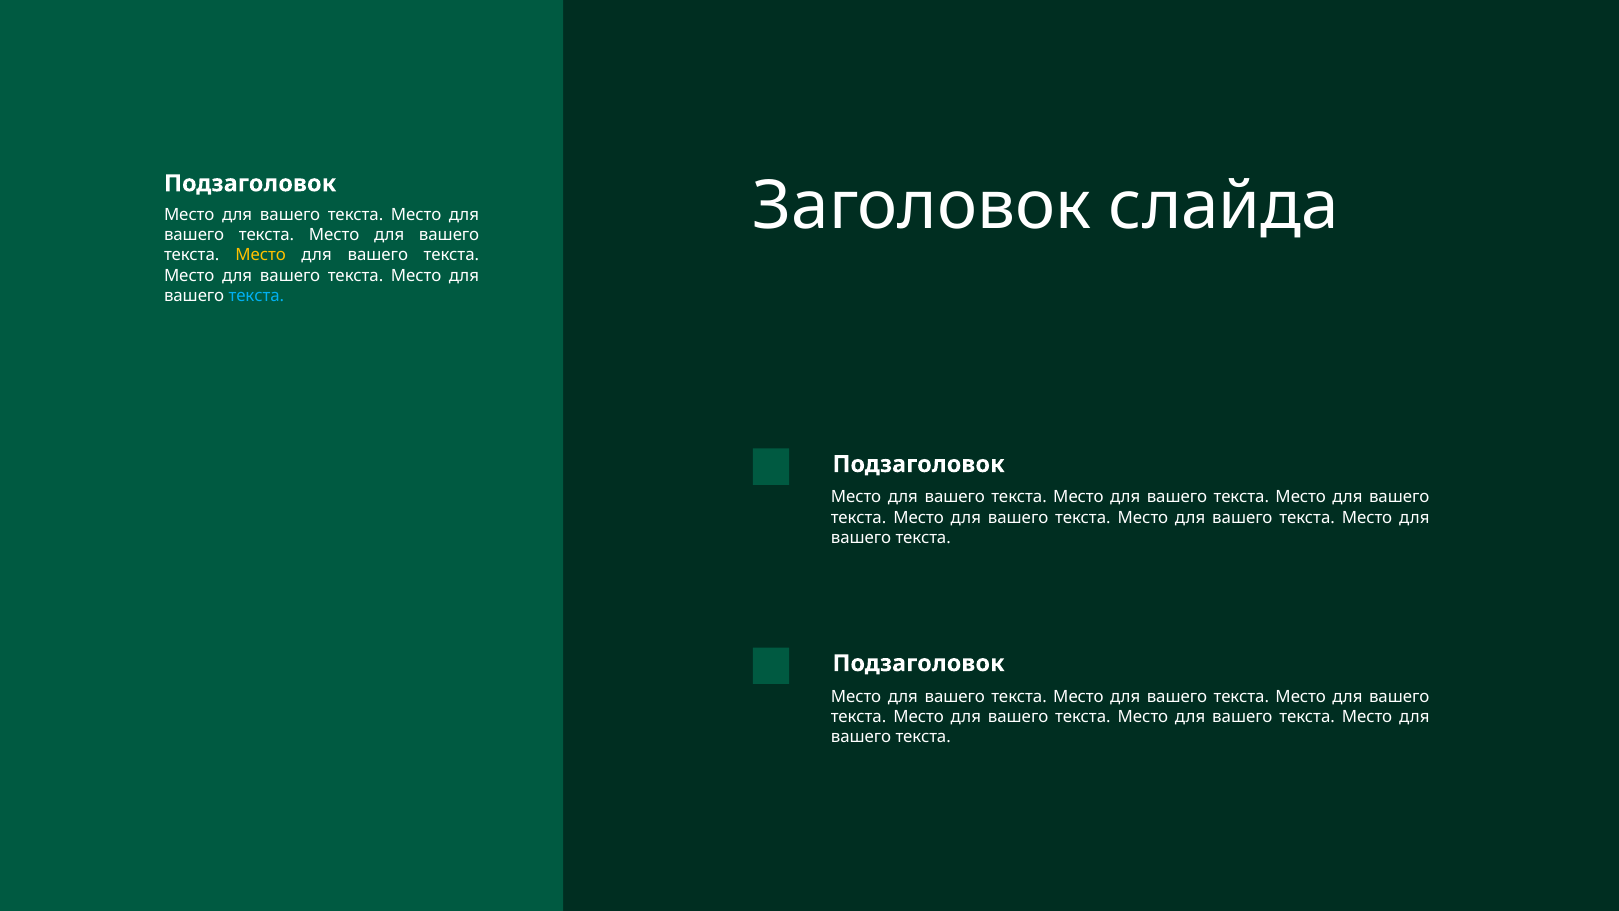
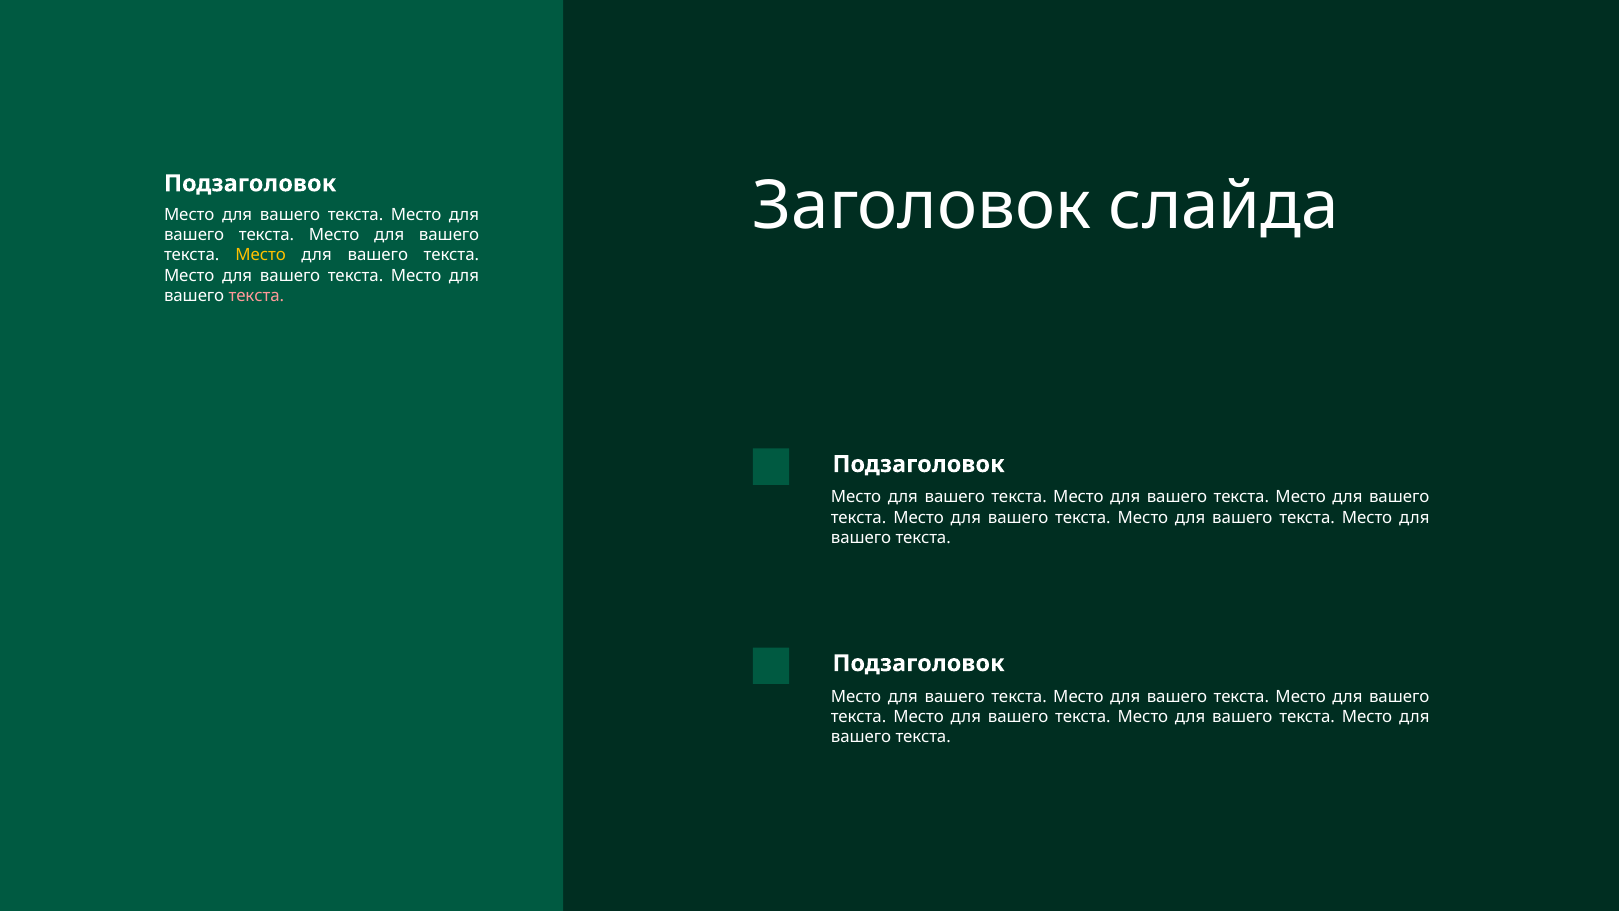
текста at (256, 296) colour: light blue -> pink
